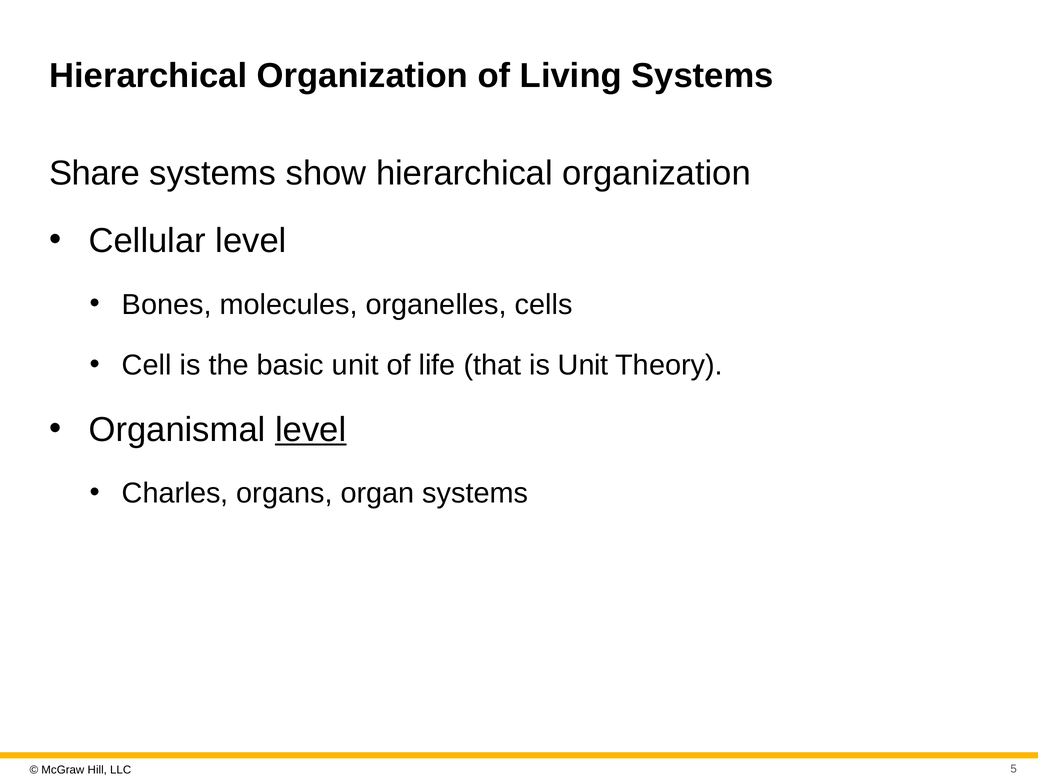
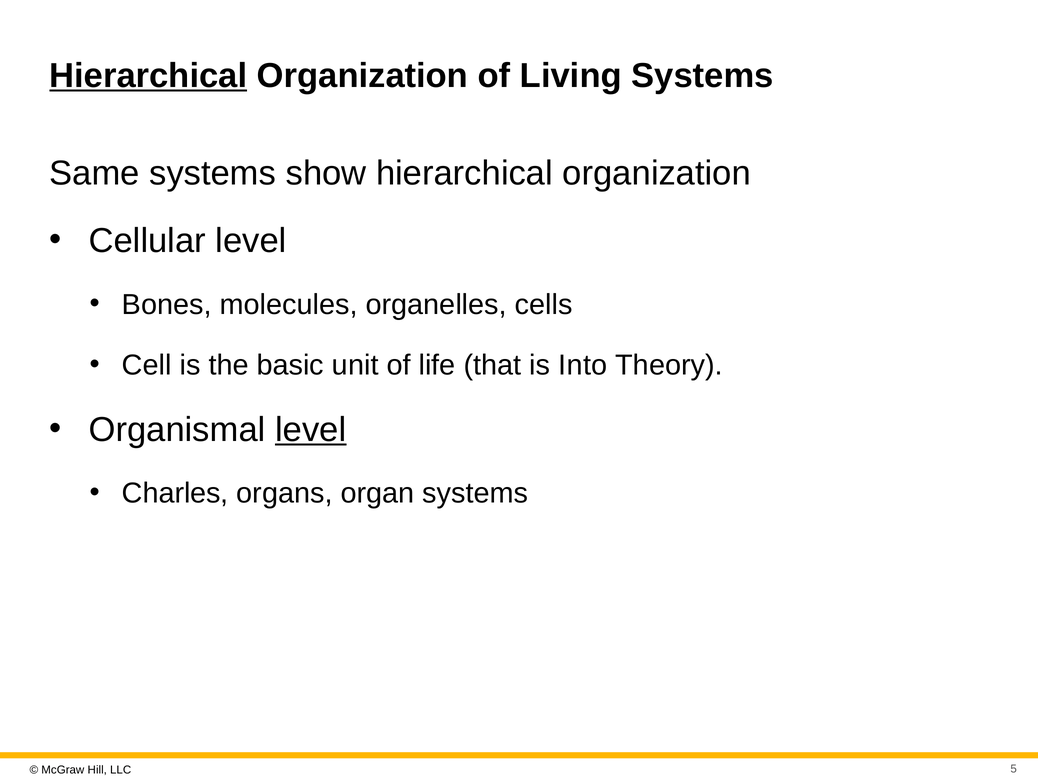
Hierarchical at (148, 76) underline: none -> present
Share: Share -> Same
is Unit: Unit -> Into
